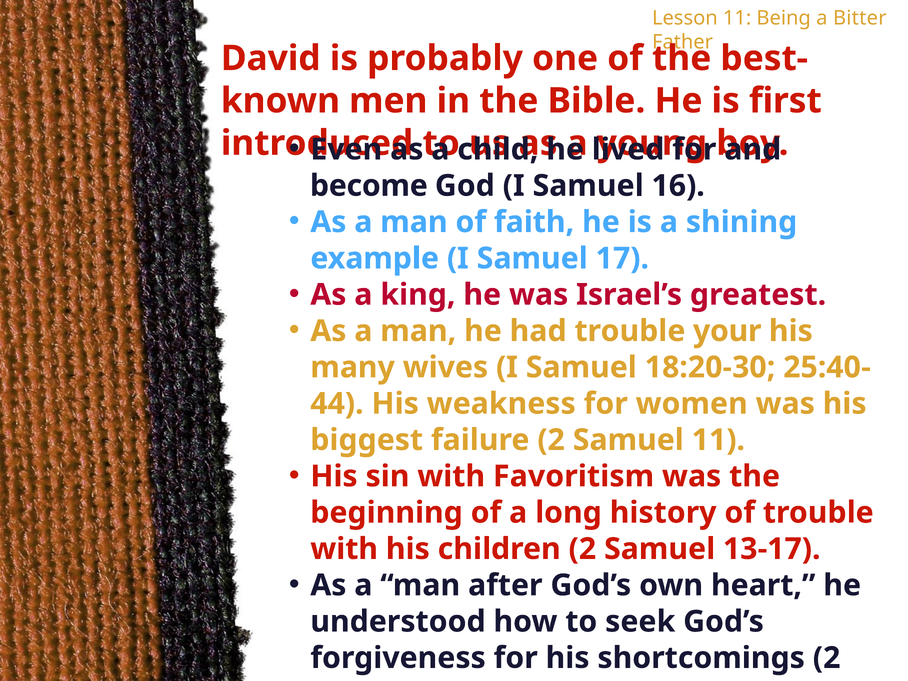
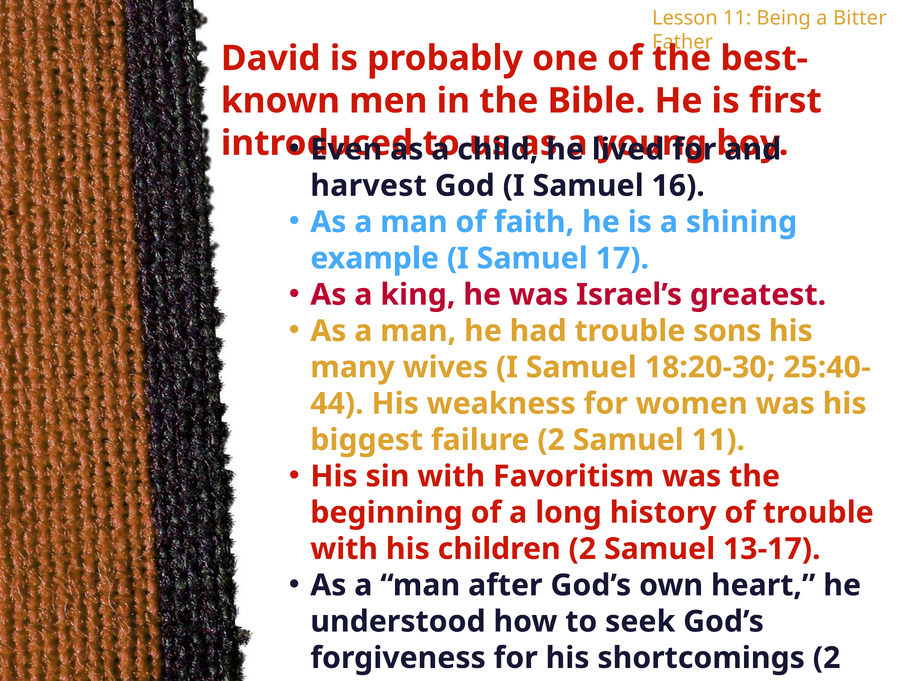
become: become -> harvest
your: your -> sons
